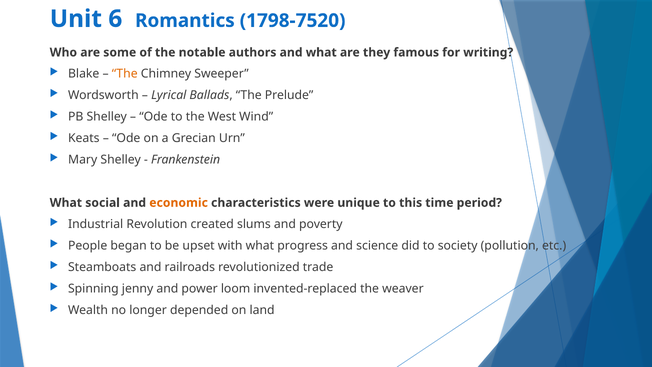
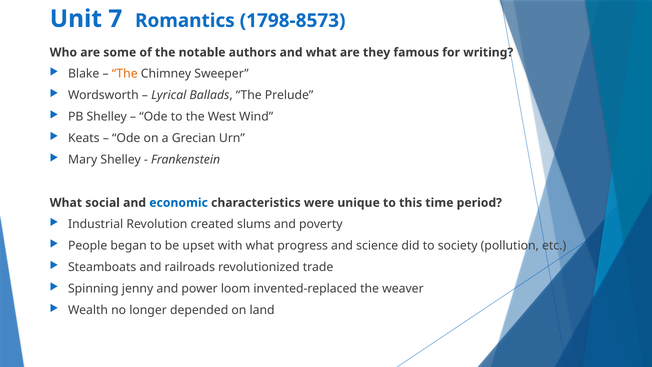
6: 6 -> 7
1798-7520: 1798-7520 -> 1798-8573
economic colour: orange -> blue
